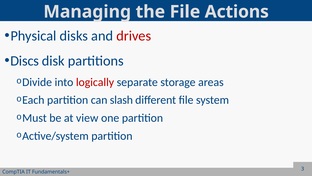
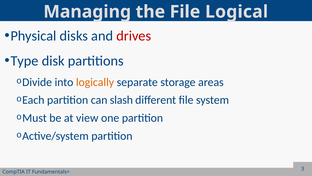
Actions: Actions -> Logical
Discs: Discs -> Type
logically colour: red -> orange
